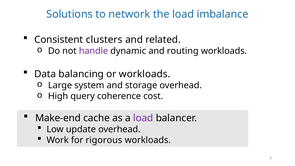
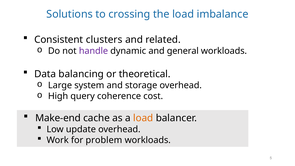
network: network -> crossing
routing: routing -> general
or workloads: workloads -> theoretical
load at (143, 118) colour: purple -> orange
rigorous: rigorous -> problem
